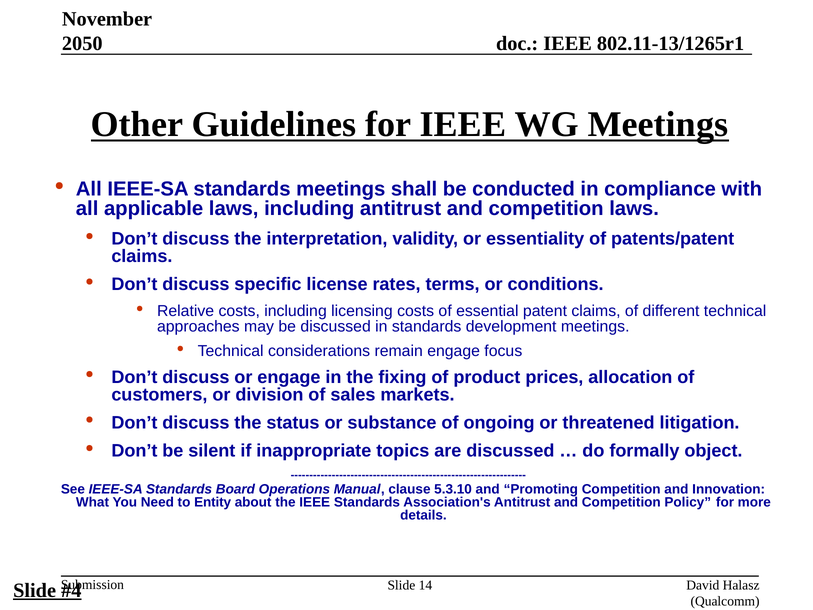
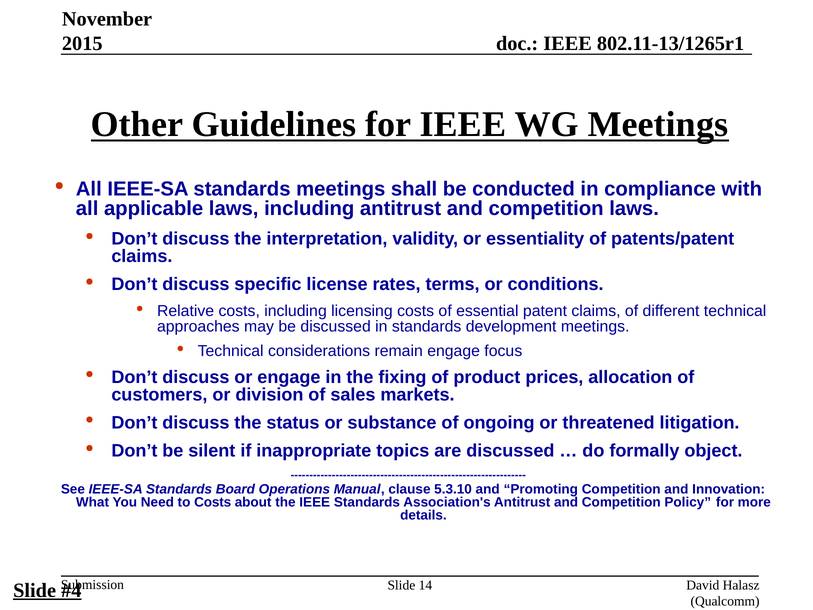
2050: 2050 -> 2015
to Entity: Entity -> Costs
